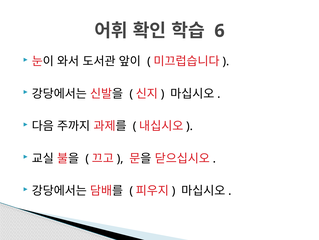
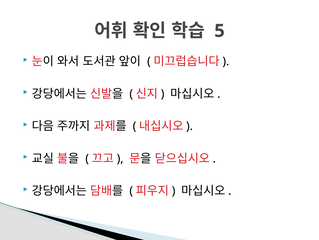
6: 6 -> 5
